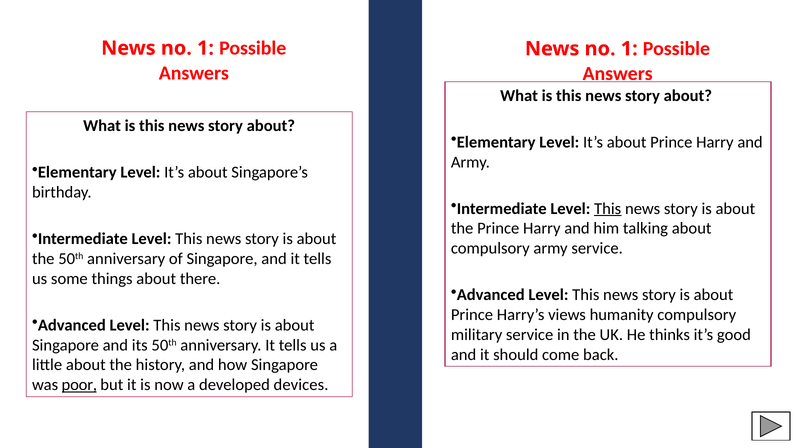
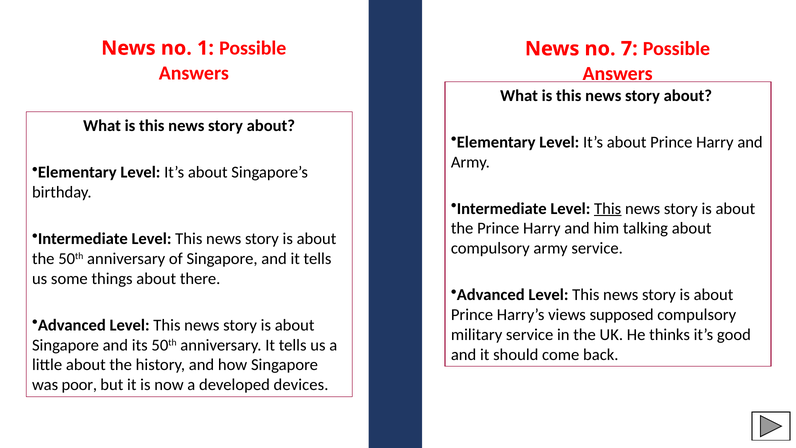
1 at (629, 49): 1 -> 7
humanity: humanity -> supposed
poor underline: present -> none
